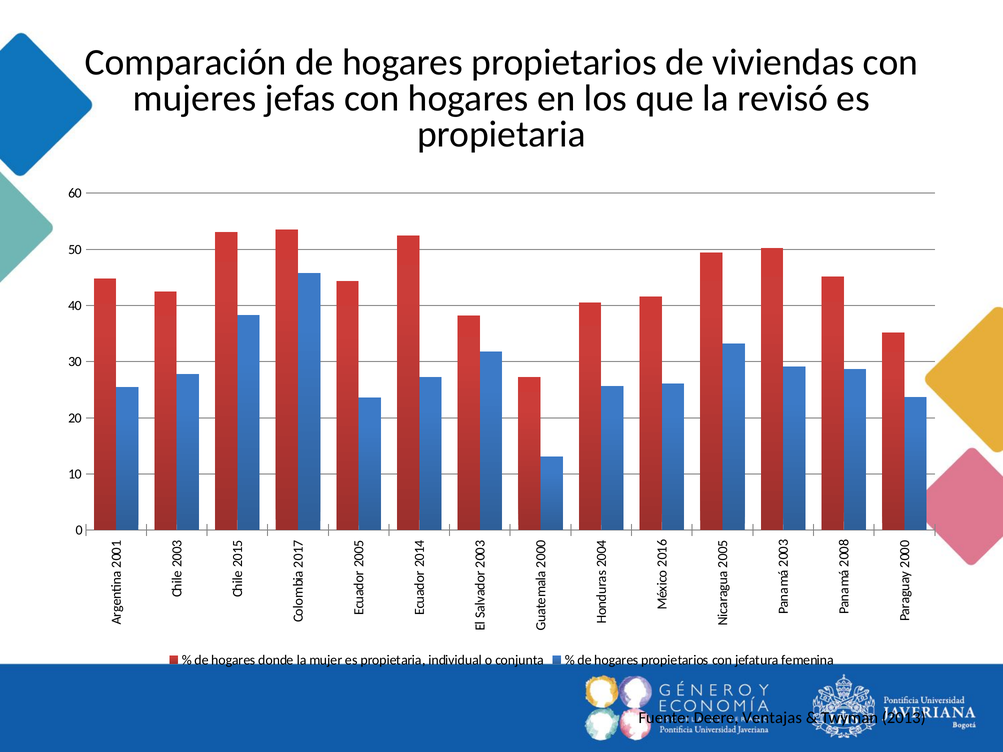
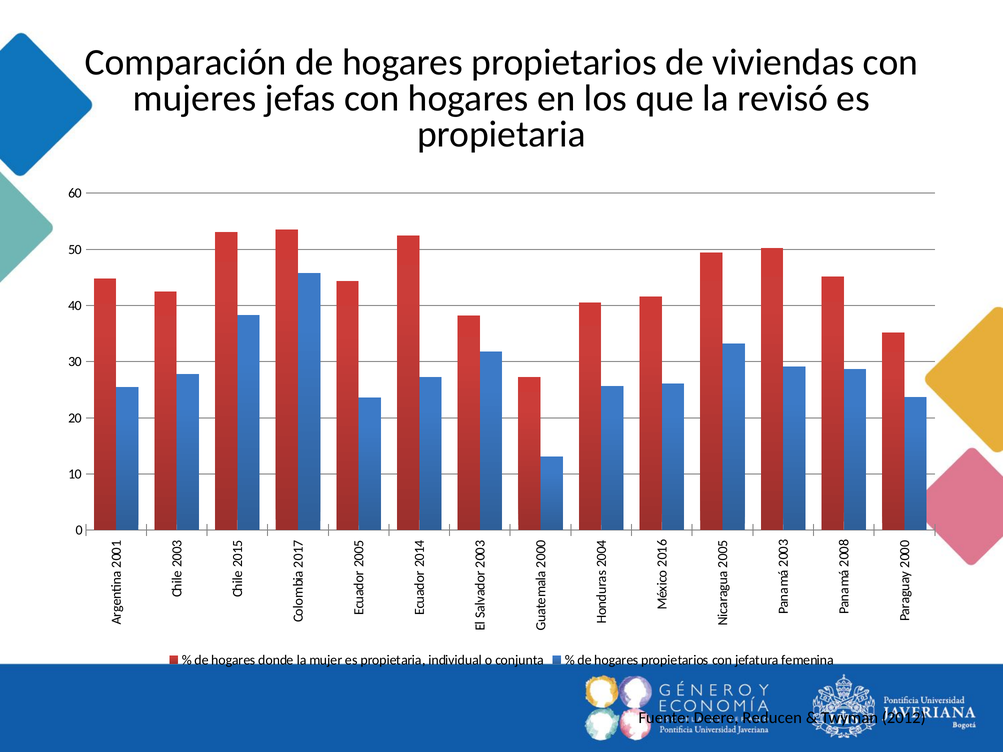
Ventajas: Ventajas -> Reducen
2013: 2013 -> 2012
